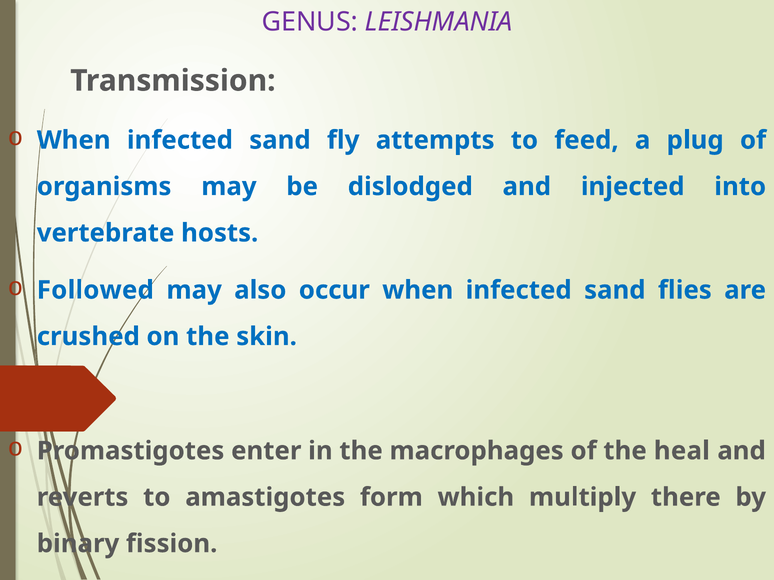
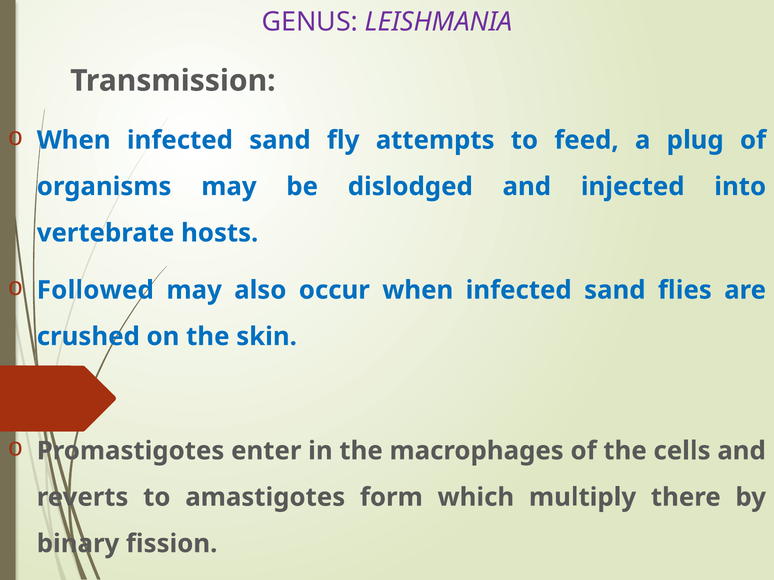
heal: heal -> cells
